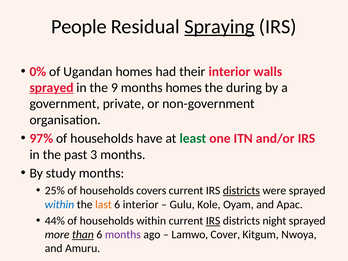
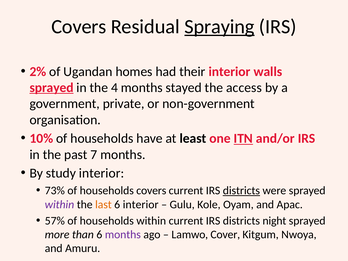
People at (79, 27): People -> Covers
0%: 0% -> 2%
9: 9 -> 4
months homes: homes -> stayed
during: during -> access
97%: 97% -> 10%
least colour: green -> black
ITN underline: none -> present
3: 3 -> 7
study months: months -> interior
25%: 25% -> 73%
within at (59, 204) colour: blue -> purple
44%: 44% -> 57%
IRS at (213, 221) underline: present -> none
than underline: present -> none
